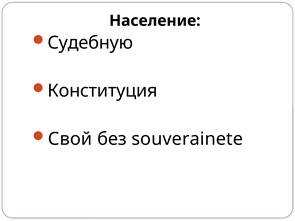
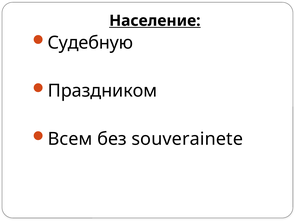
Население underline: none -> present
Конституция: Конституция -> Праздником
Свой: Свой -> Всем
